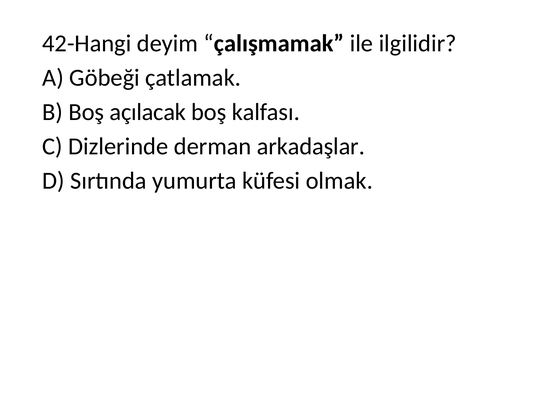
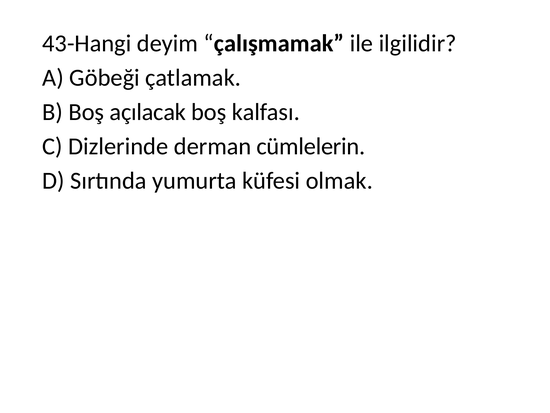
42-Hangi: 42-Hangi -> 43-Hangi
arkadaşlar: arkadaşlar -> cümlelerin
